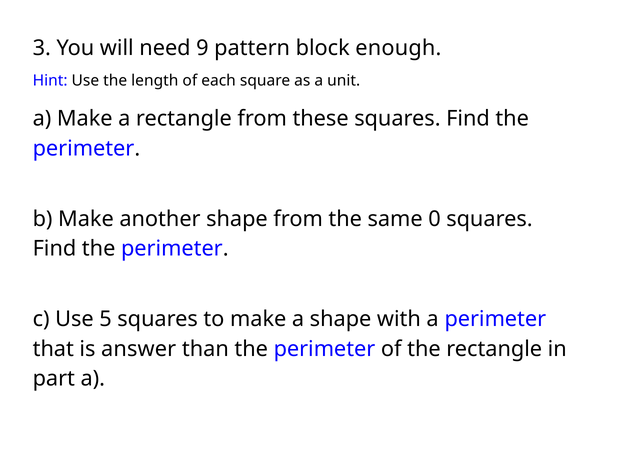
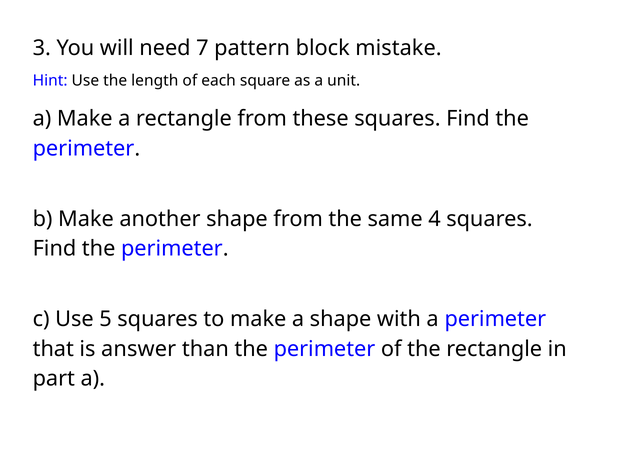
9: 9 -> 7
enough: enough -> mistake
0: 0 -> 4
